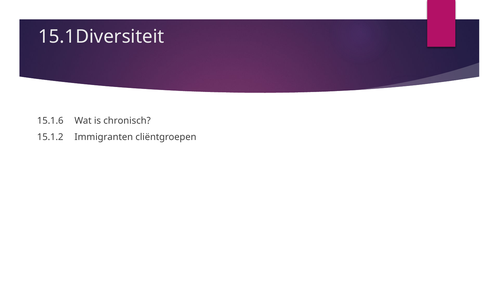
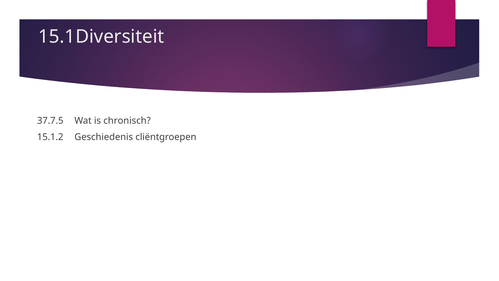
15.1.6: 15.1.6 -> 37.7.5
Immigranten: Immigranten -> Geschiedenis
